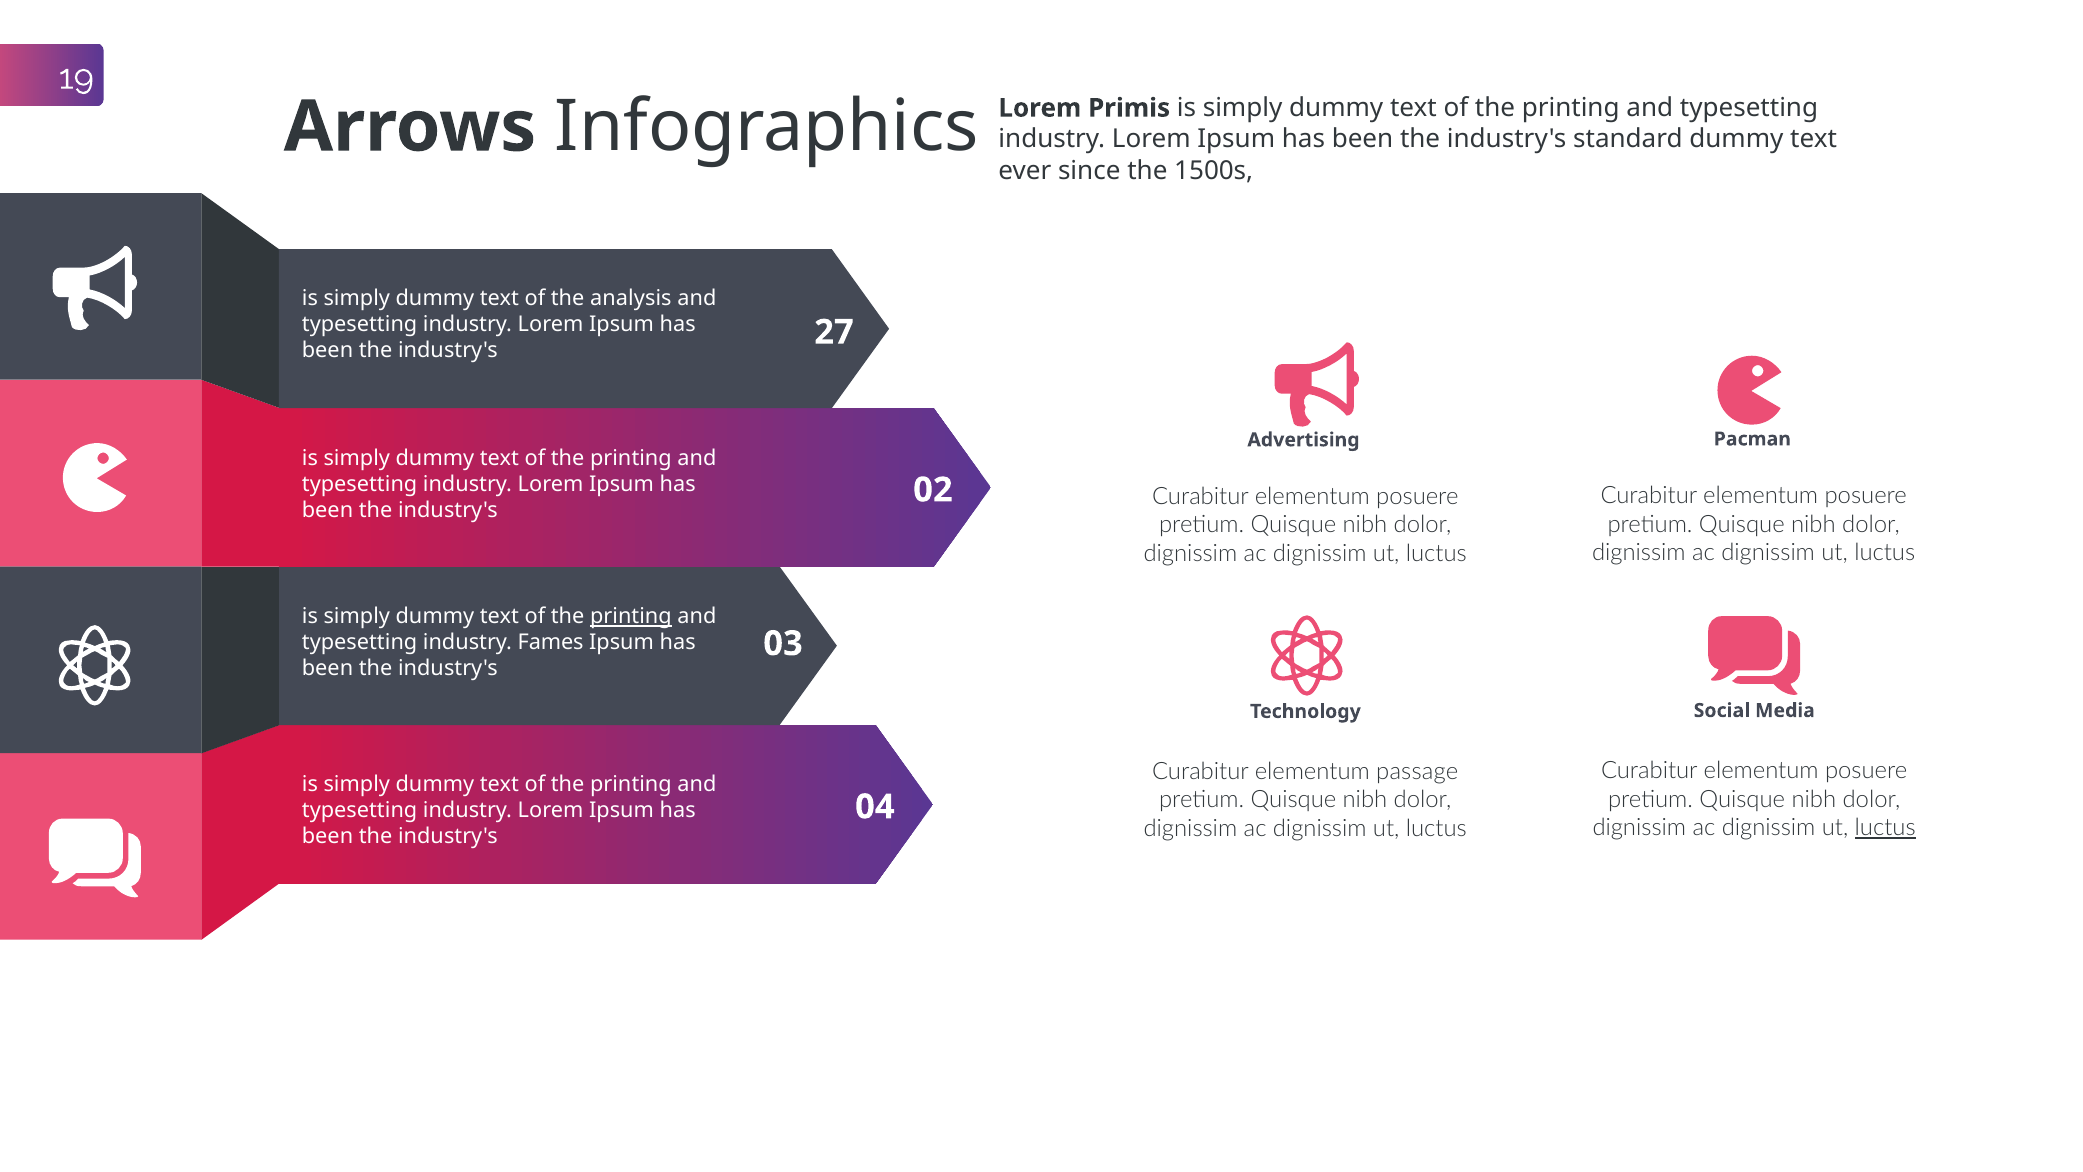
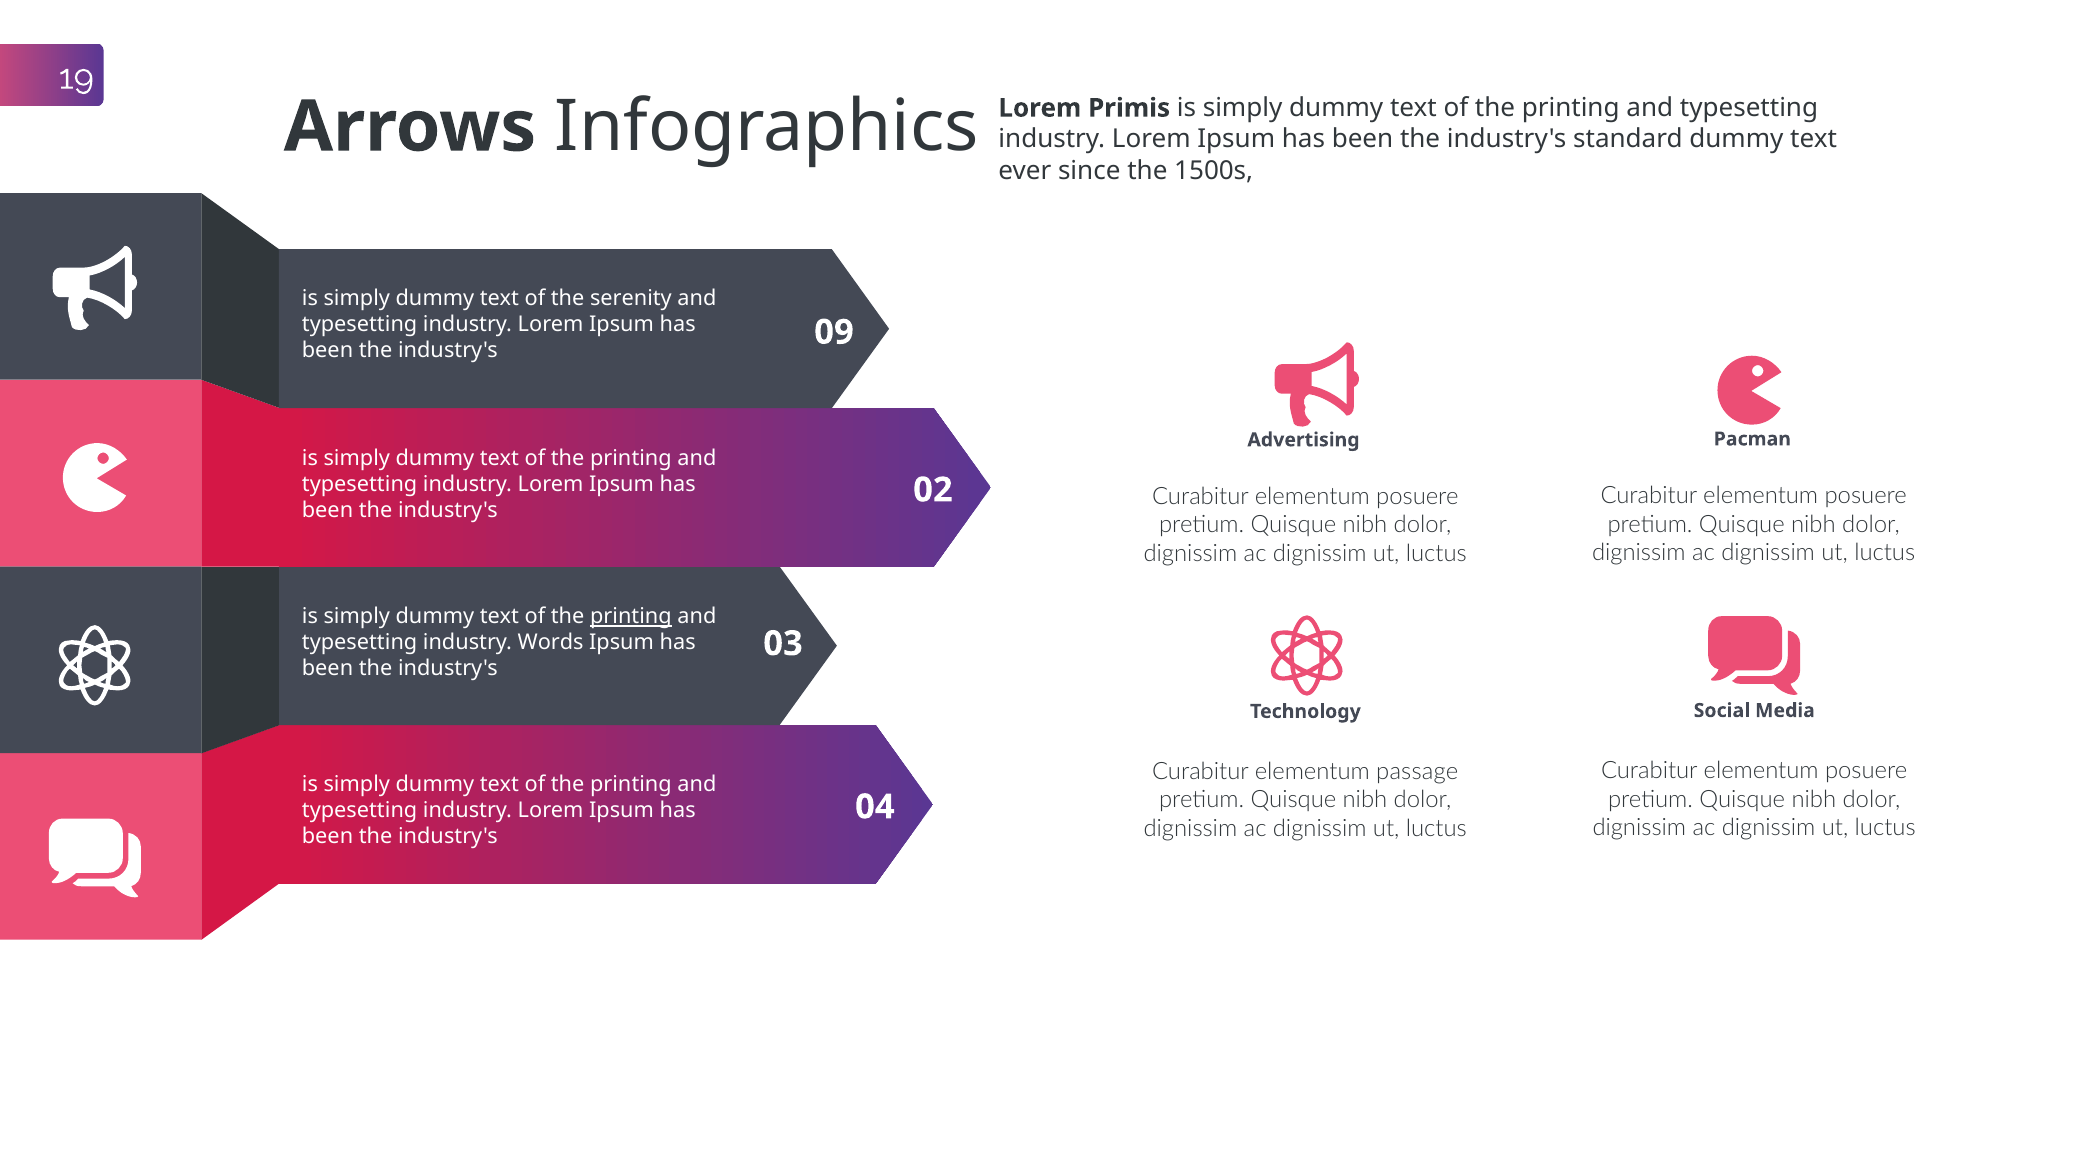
analysis: analysis -> serenity
27: 27 -> 09
Fames: Fames -> Words
luctus at (1885, 828) underline: present -> none
